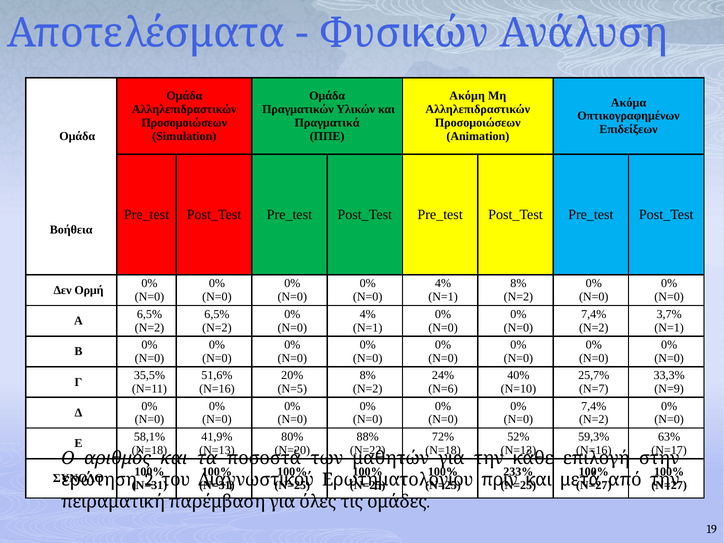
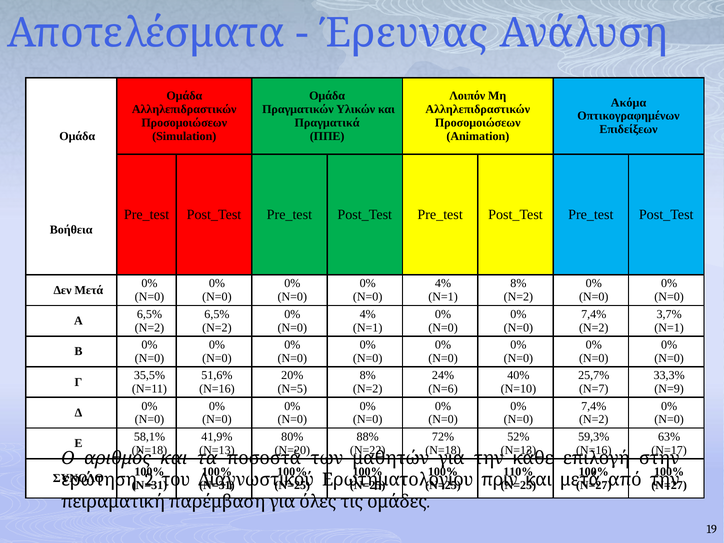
Φυσικών: Φυσικών -> Έρευνας
Ακόμη: Ακόμη -> Λοιπόν
Δεν Ορμή: Ορμή -> Μετά
233%: 233% -> 110%
